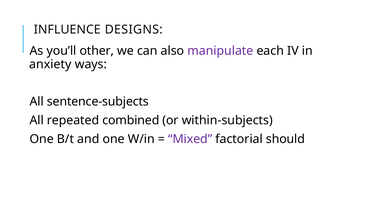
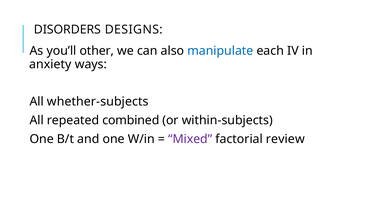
INFLUENCE: INFLUENCE -> DISORDERS
manipulate colour: purple -> blue
sentence-subjects: sentence-subjects -> whether-subjects
should: should -> review
